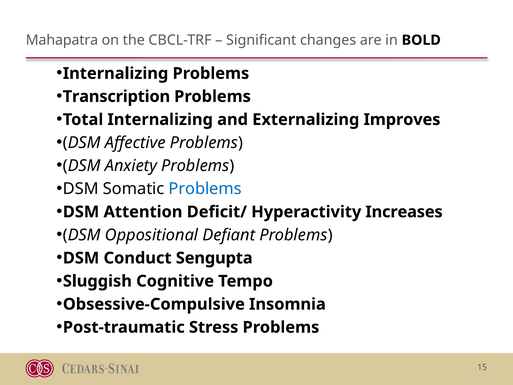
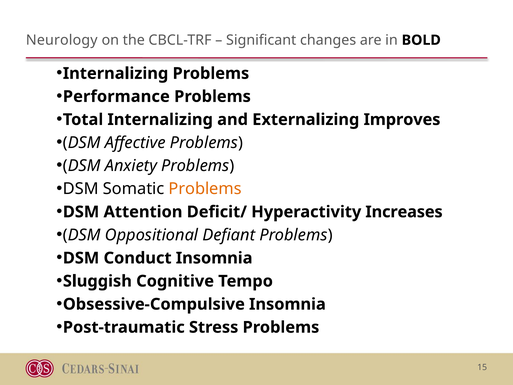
Mahapatra: Mahapatra -> Neurology
Transcription: Transcription -> Performance
Problems at (205, 189) colour: blue -> orange
Conduct Sengupta: Sengupta -> Insomnia
